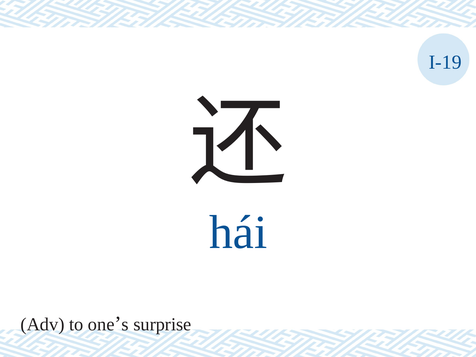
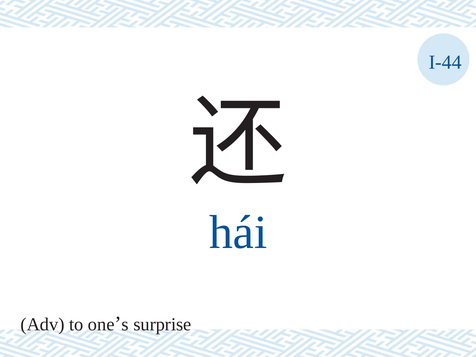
I-19: I-19 -> I-44
